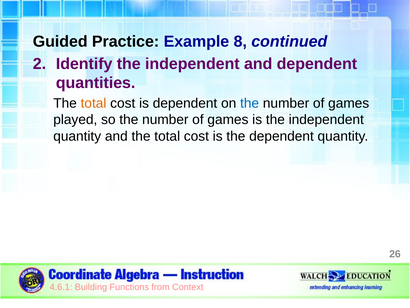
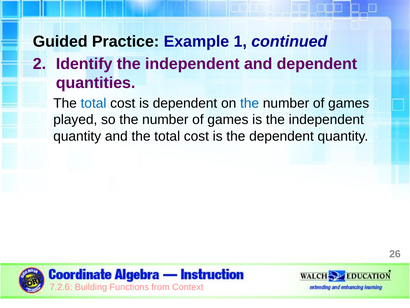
8: 8 -> 1
total at (94, 103) colour: orange -> blue
4.6.1: 4.6.1 -> 7.2.6
